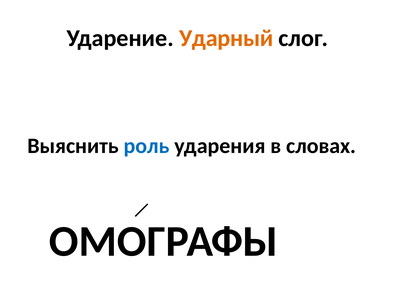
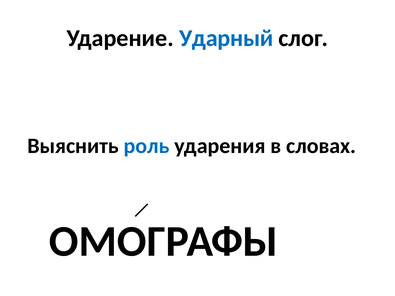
Ударный colour: orange -> blue
